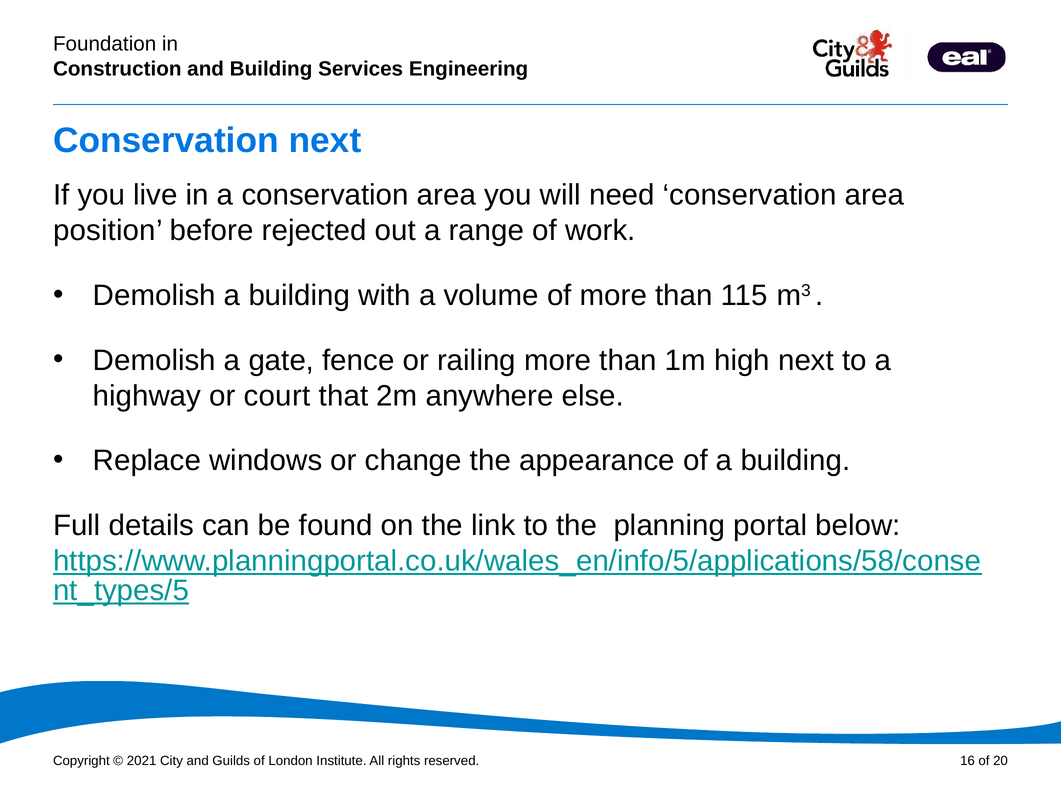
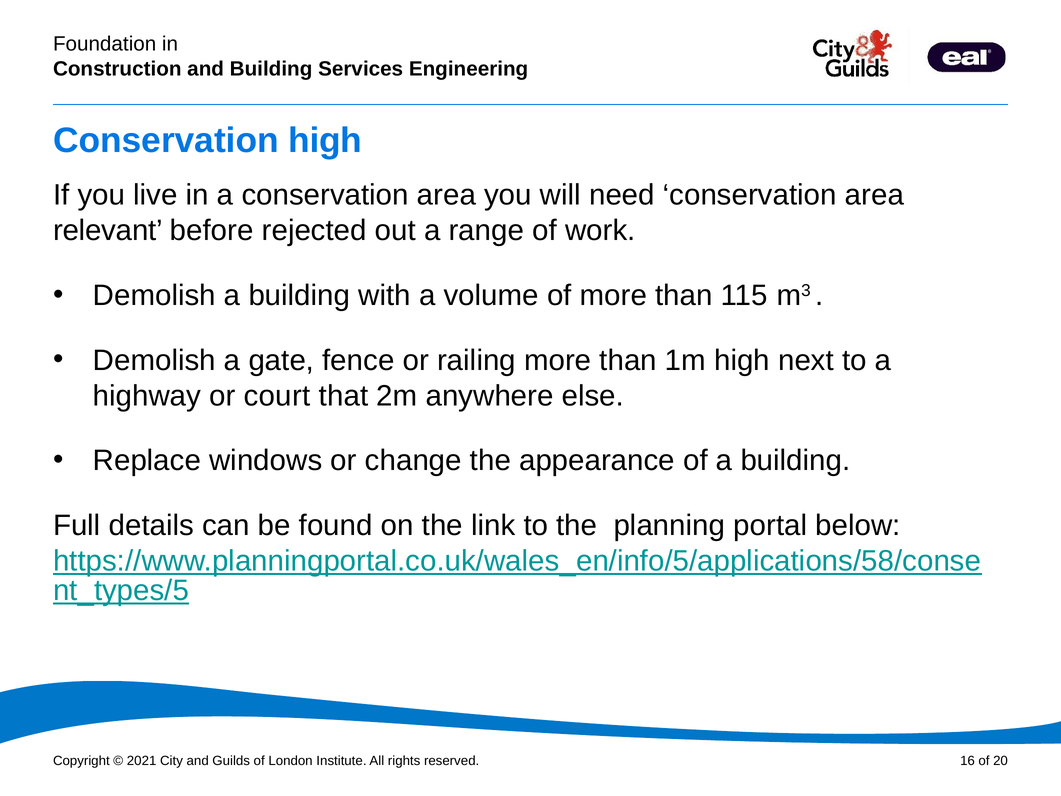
Conservation next: next -> high
position: position -> relevant
